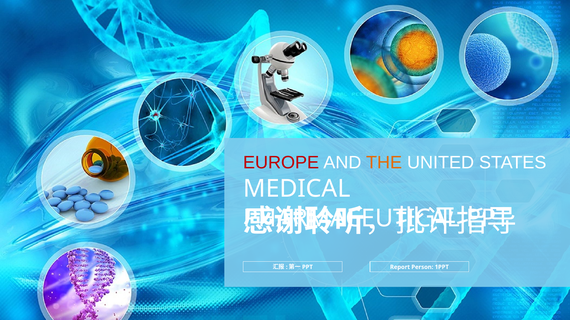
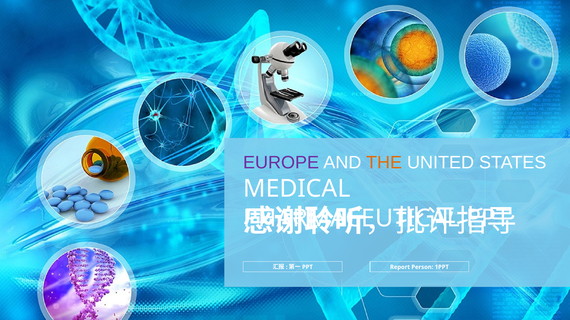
EUROPE colour: red -> purple
